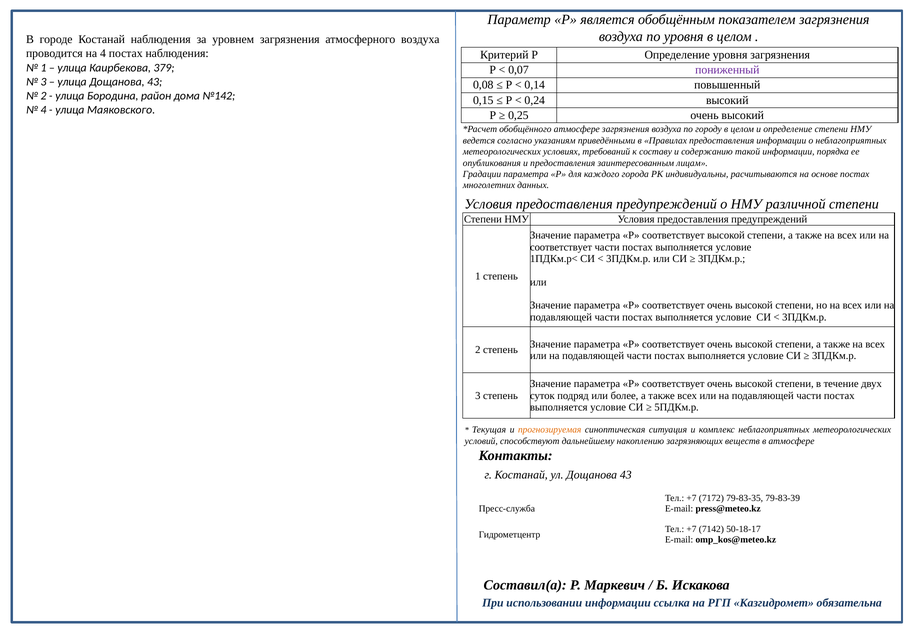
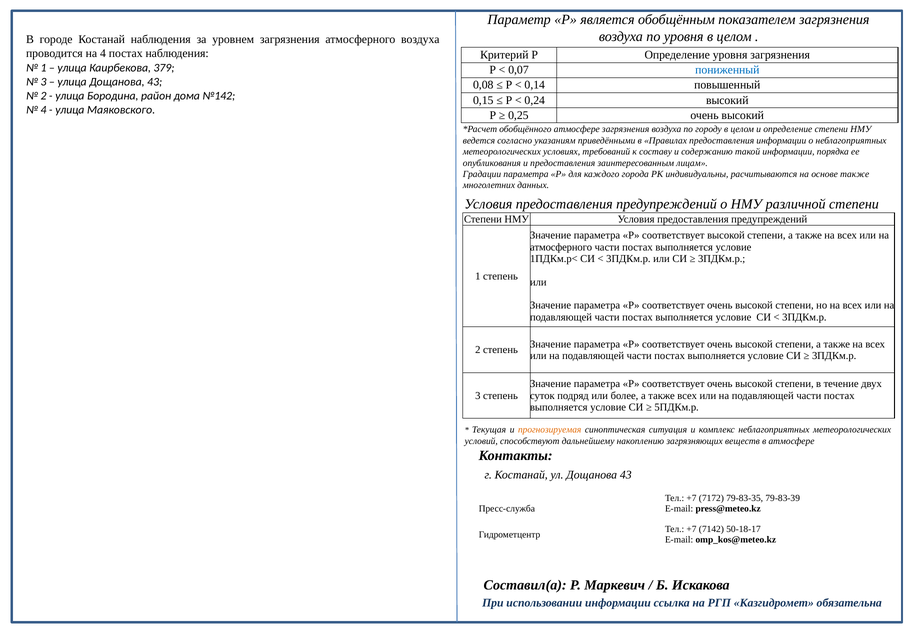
пониженный colour: purple -> blue
основе постах: постах -> также
соответствует at (561, 247): соответствует -> атмосферного
